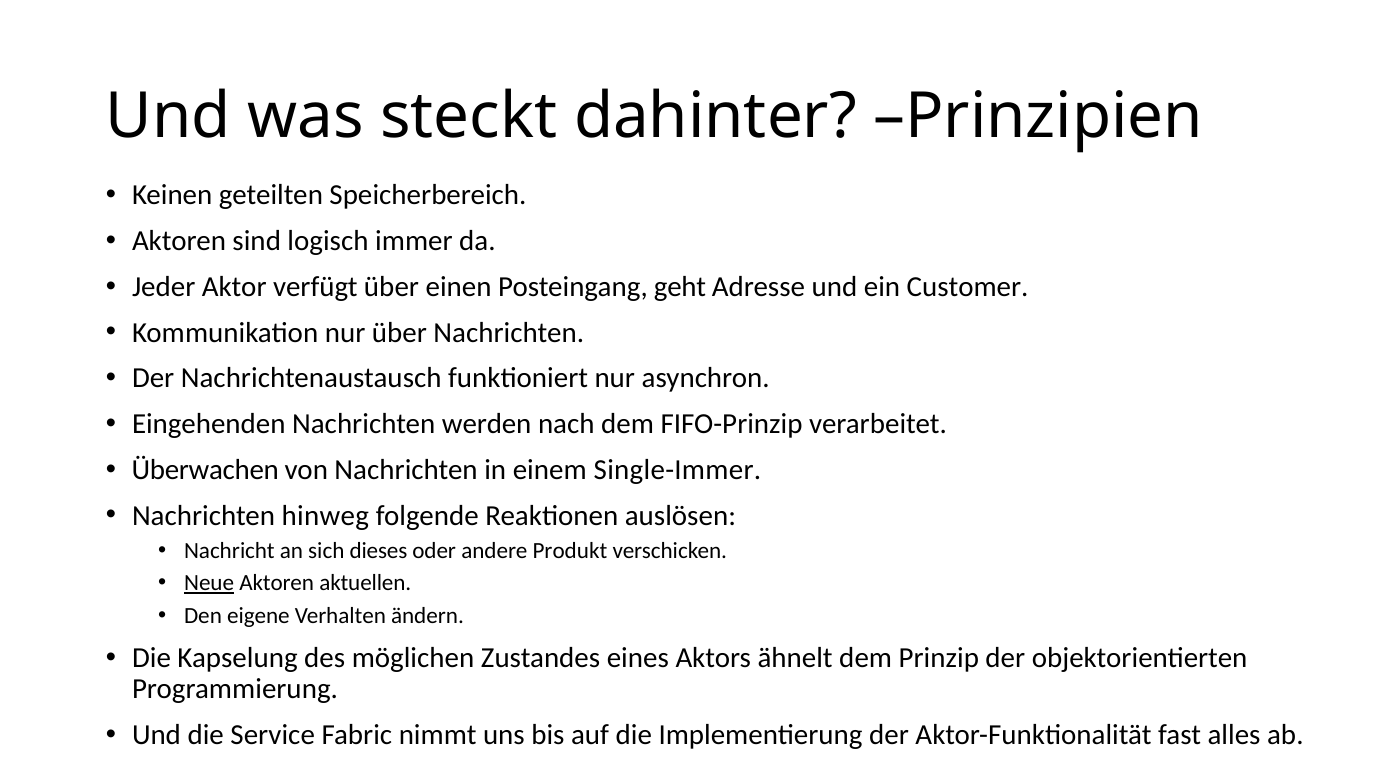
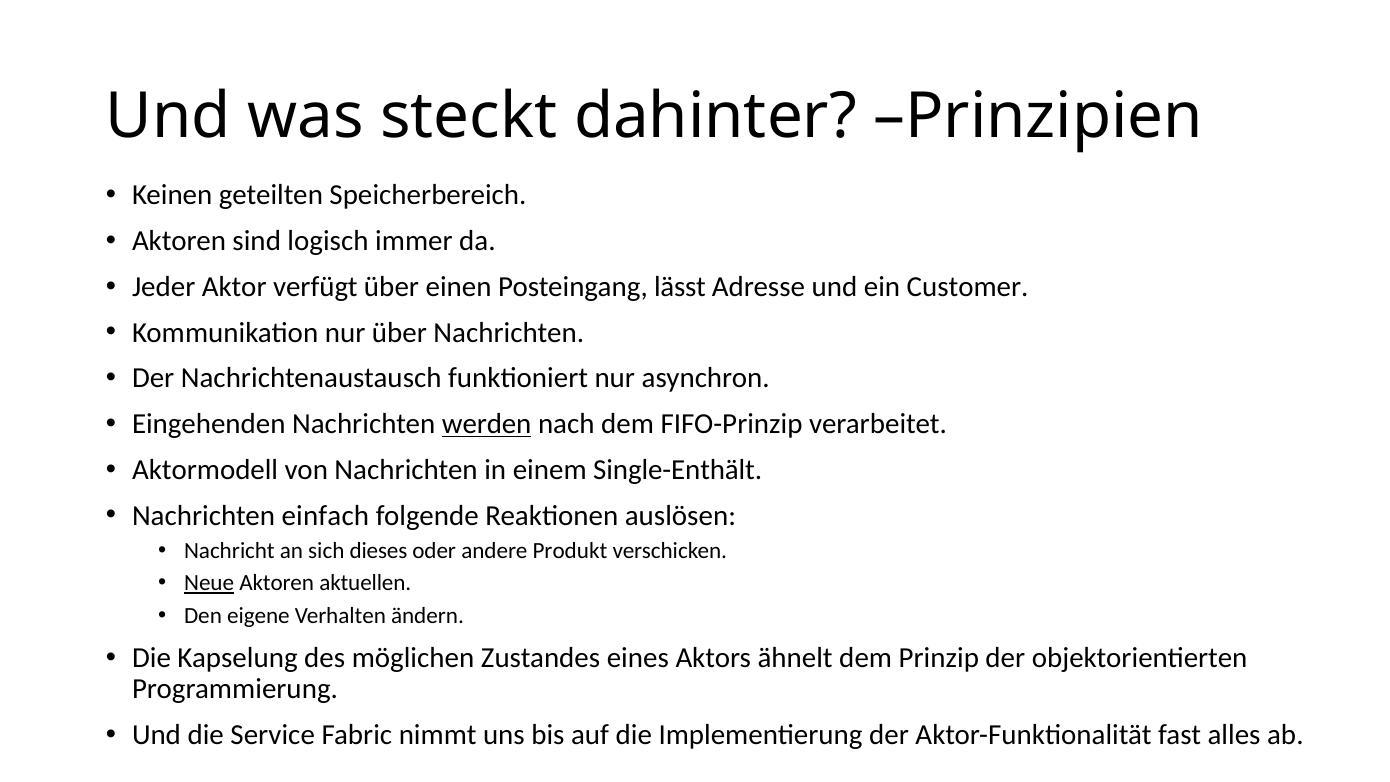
geht: geht -> lässt
werden underline: none -> present
Überwachen: Überwachen -> Aktormodell
Single-Immer: Single-Immer -> Single-Enthält
hinweg: hinweg -> einfach
